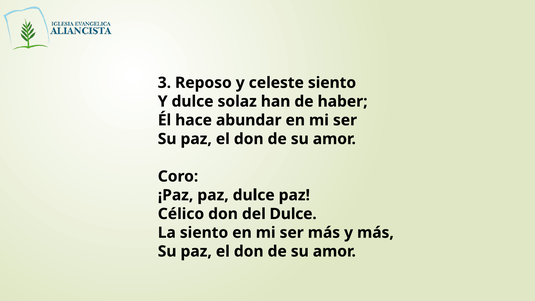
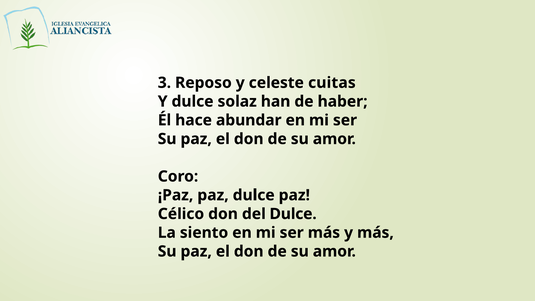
celeste siento: siento -> cuitas
